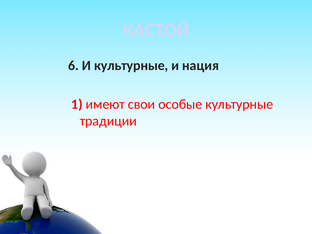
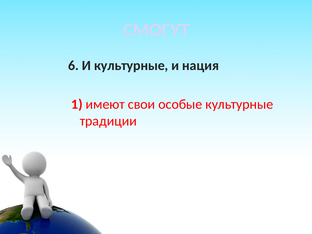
КАСТОЙ: КАСТОЙ -> СМОГУТ
